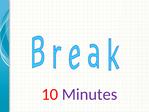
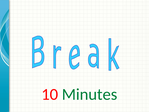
Minutes colour: purple -> green
